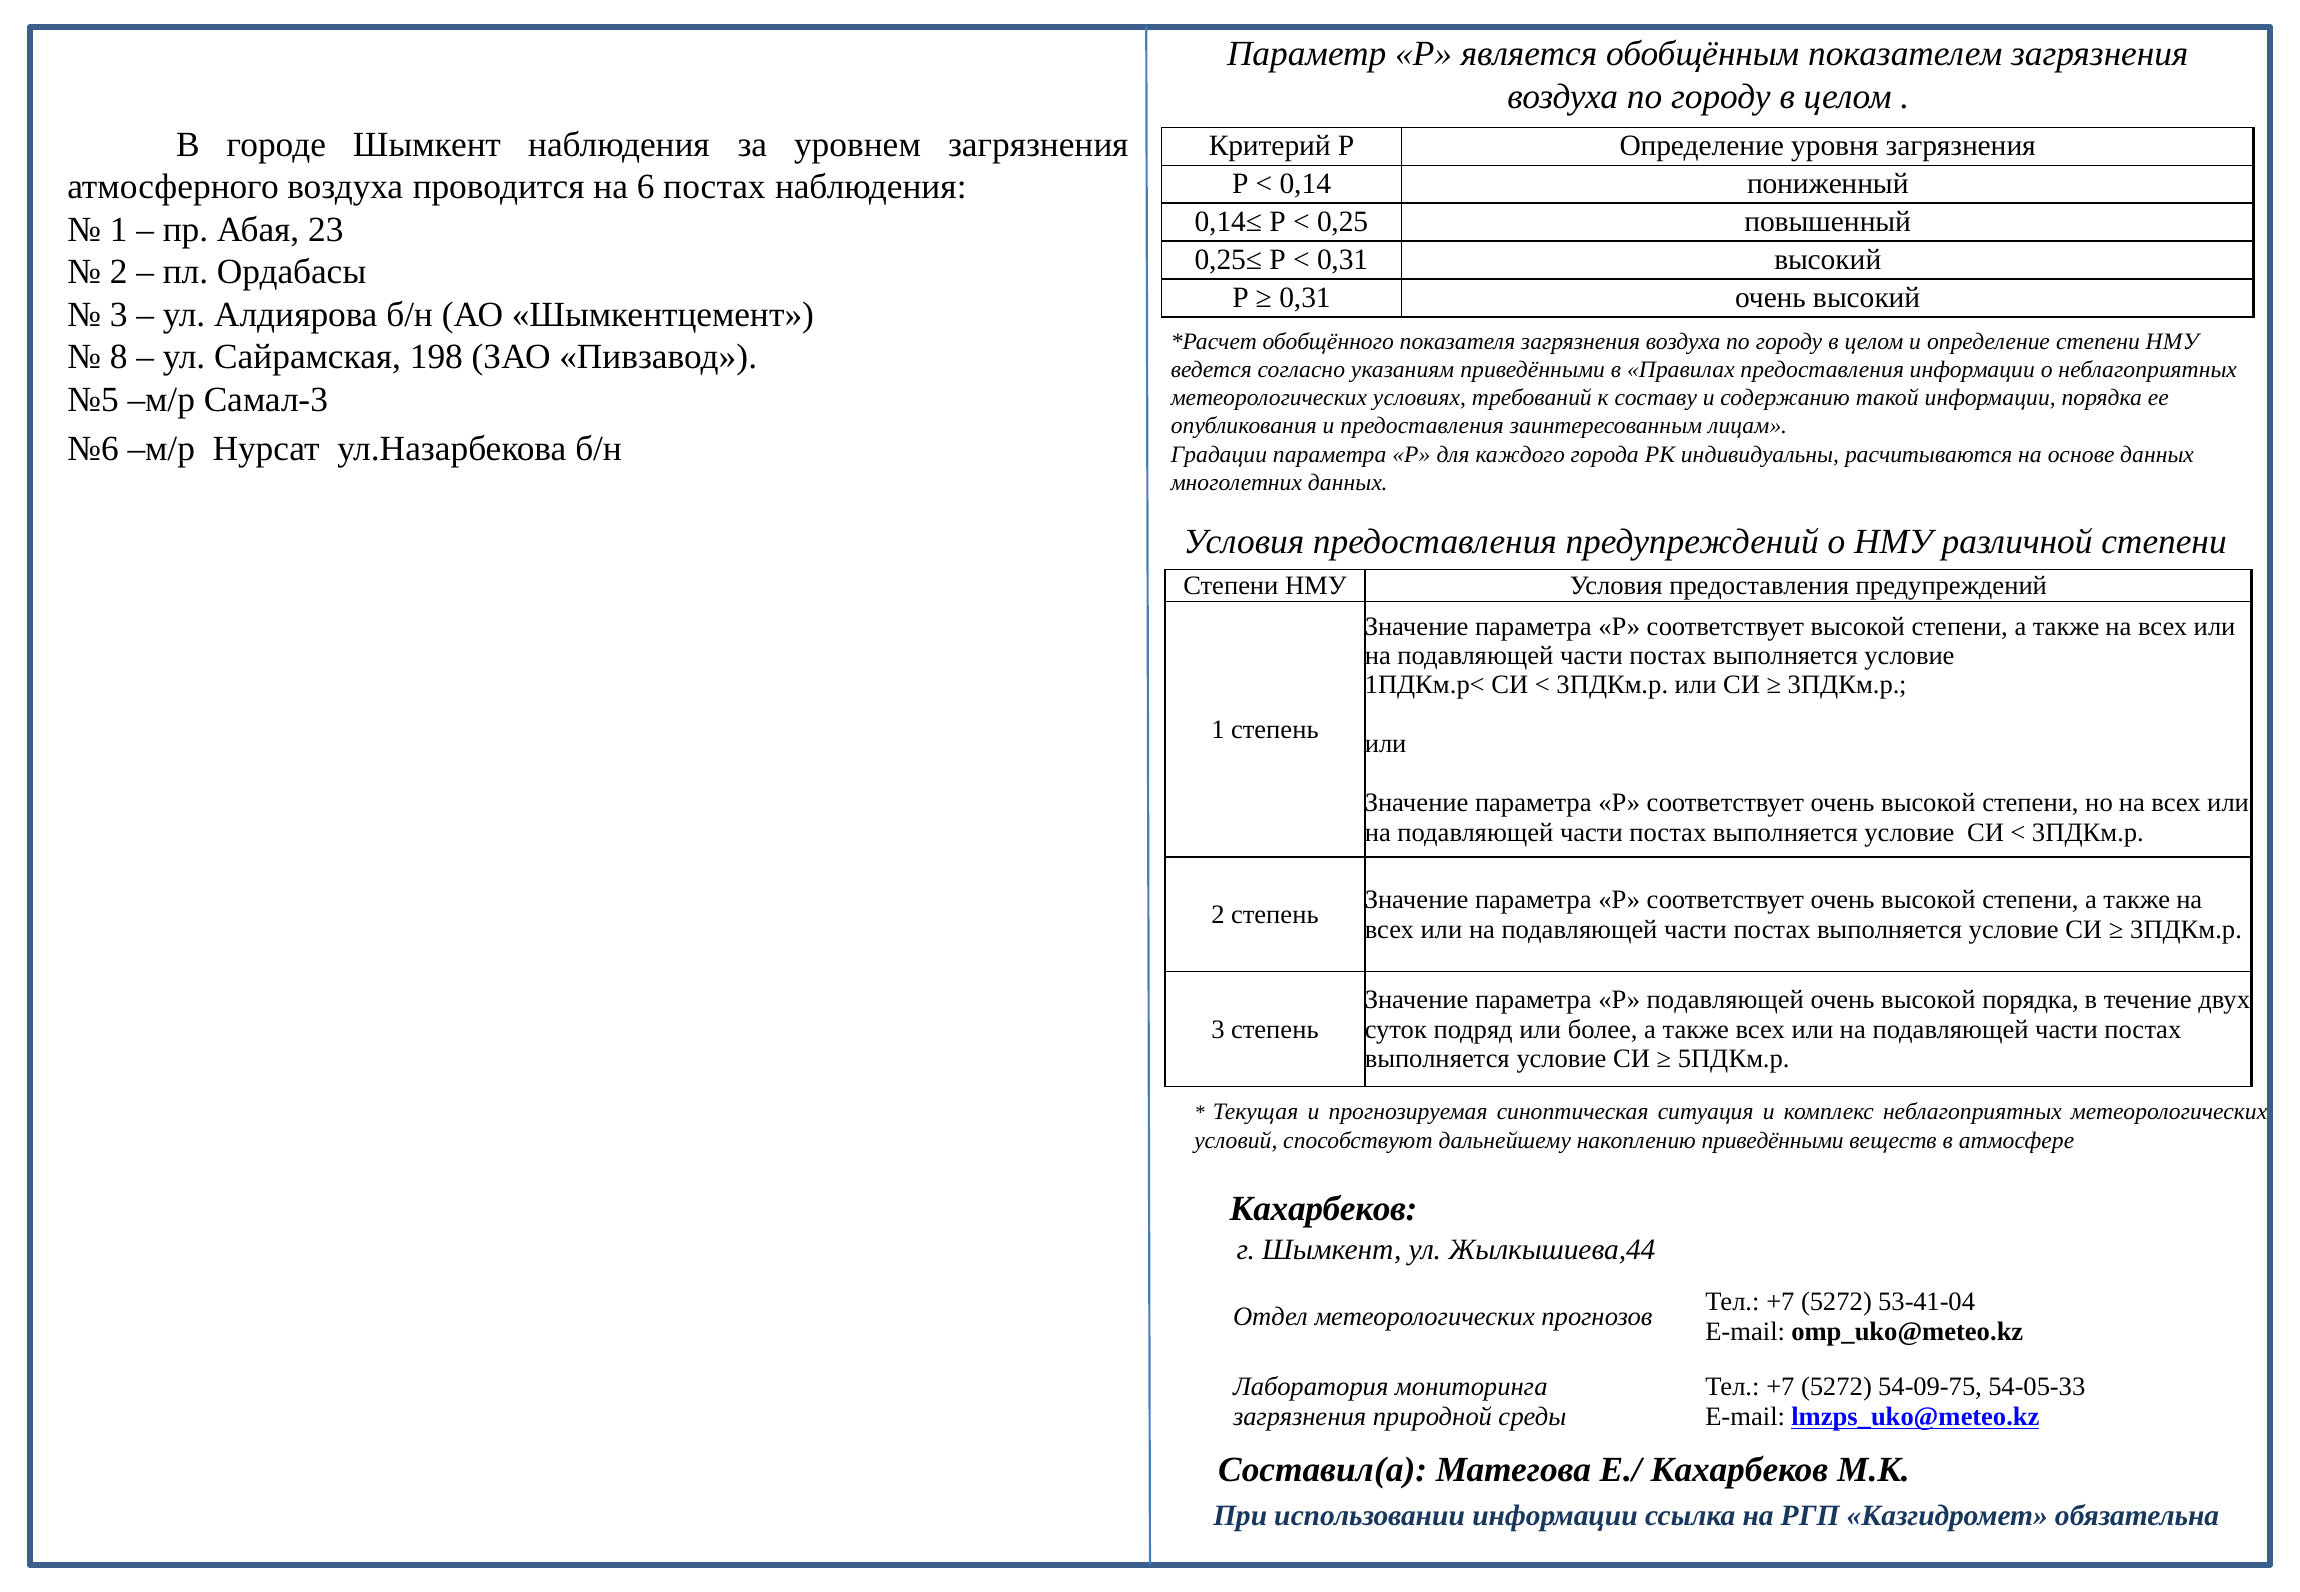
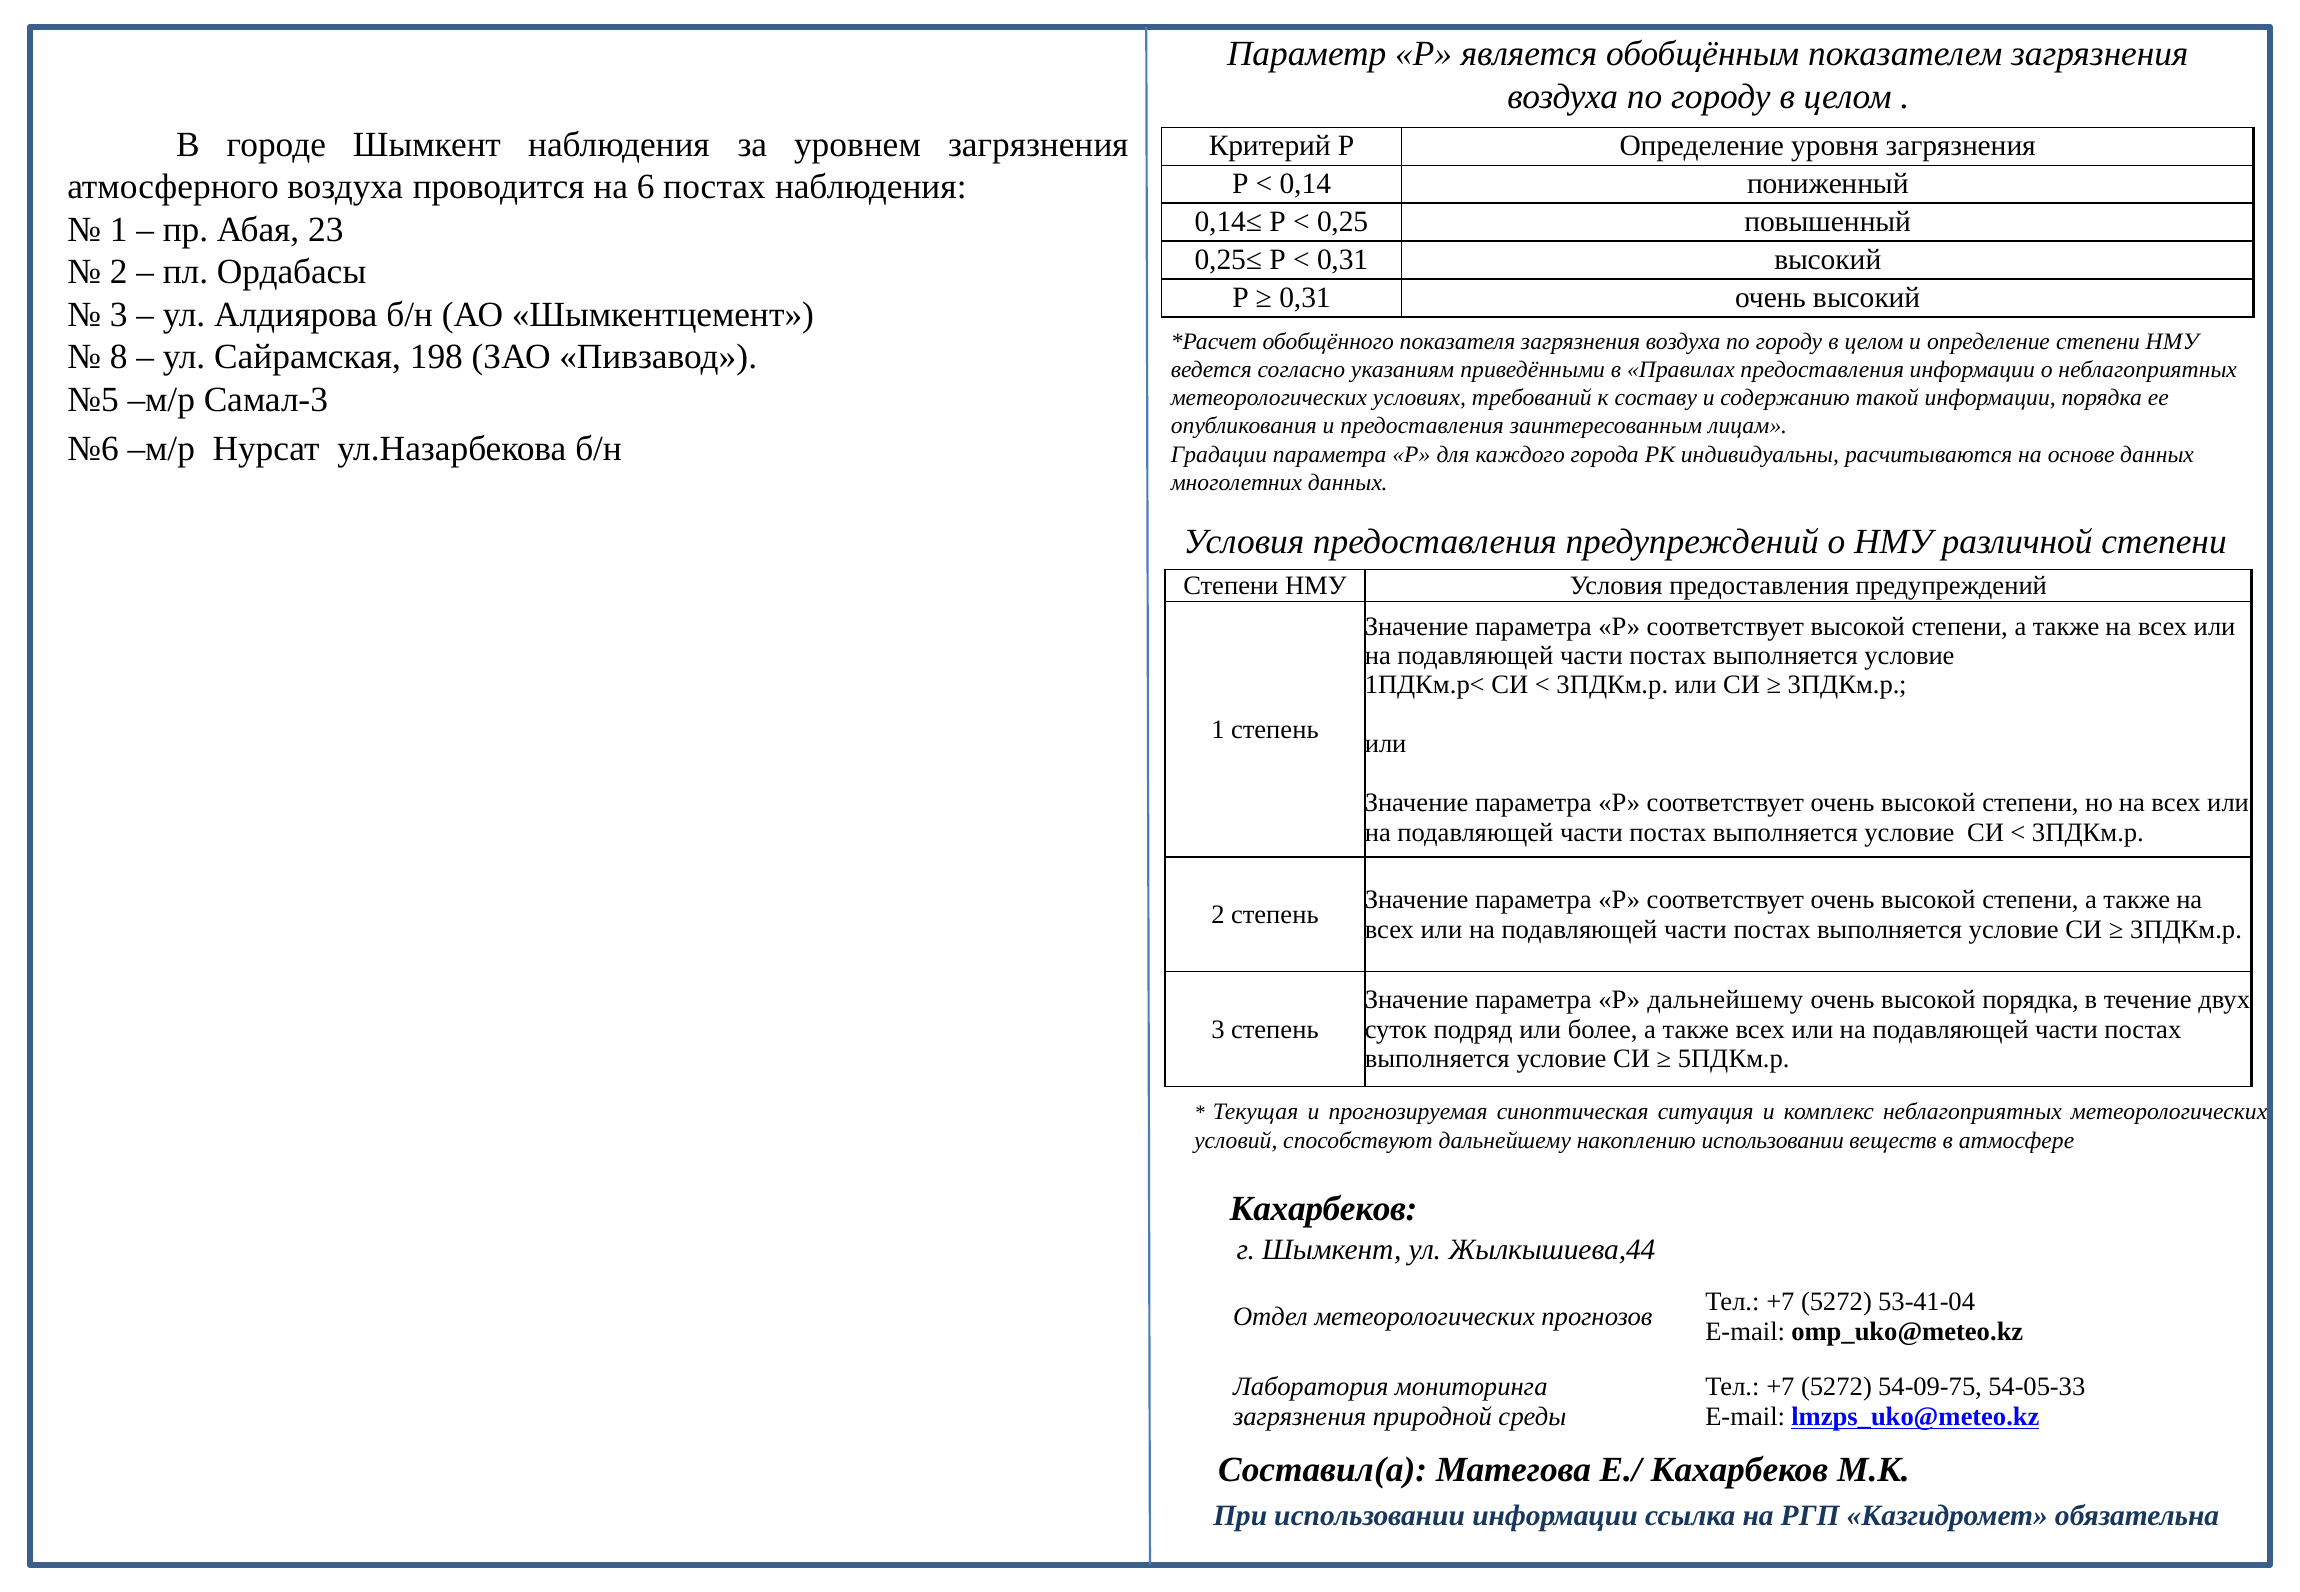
Р подавляющей: подавляющей -> дальнейшему
накоплению приведёнными: приведёнными -> использовании
